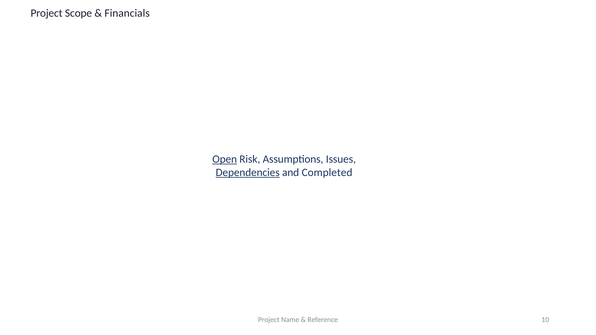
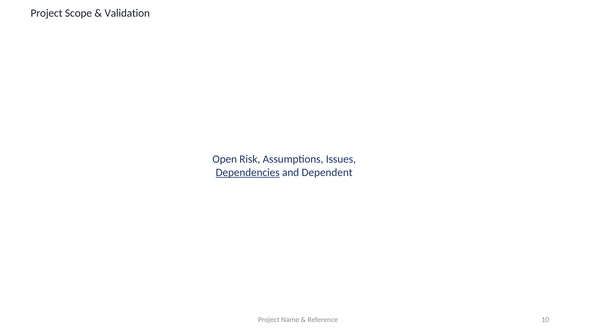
Financials: Financials -> Validation
Open underline: present -> none
Completed: Completed -> Dependent
